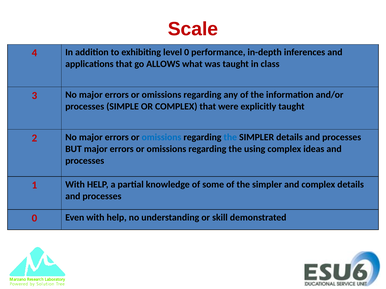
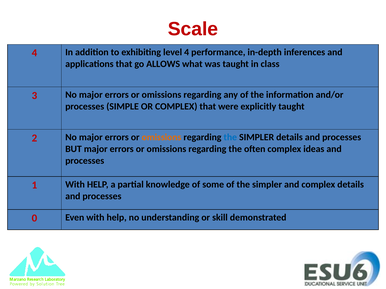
level 0: 0 -> 4
omissions at (161, 138) colour: blue -> orange
using: using -> often
